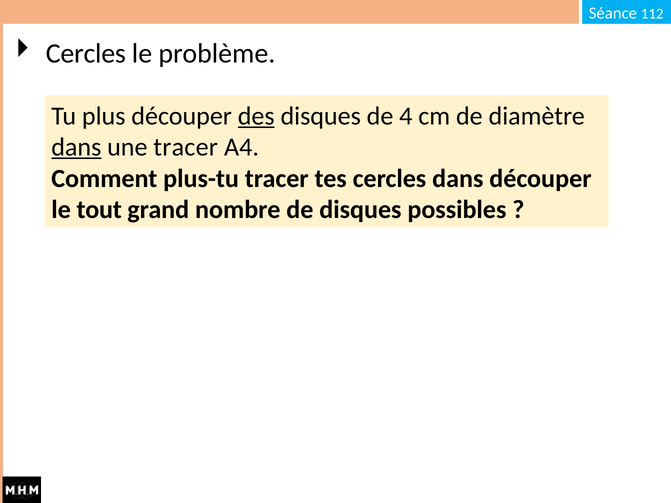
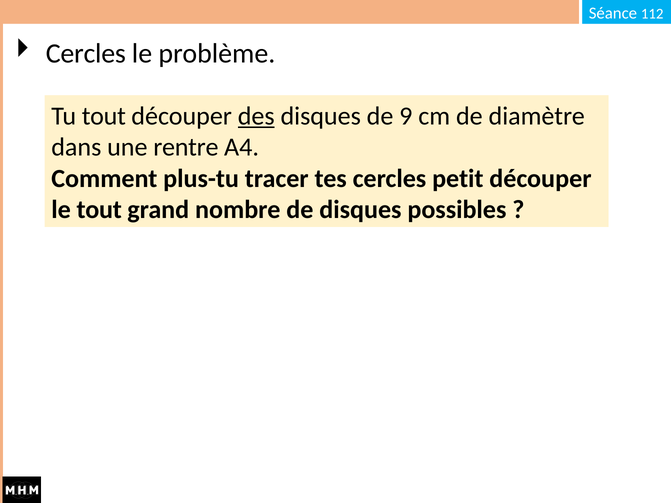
Tu plus: plus -> tout
4: 4 -> 9
dans at (76, 147) underline: present -> none
une tracer: tracer -> rentre
cercles dans: dans -> petit
